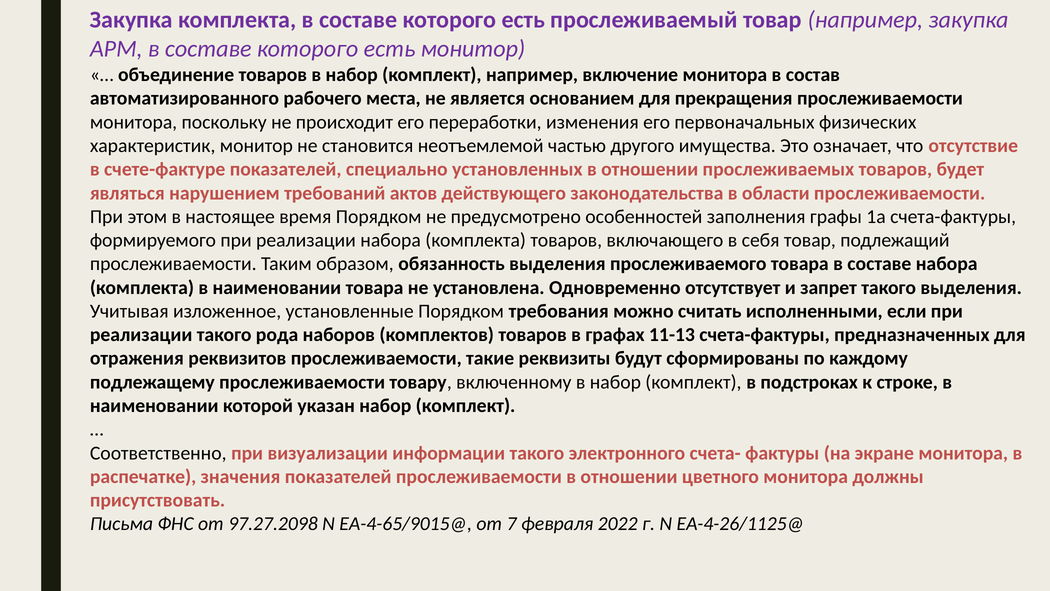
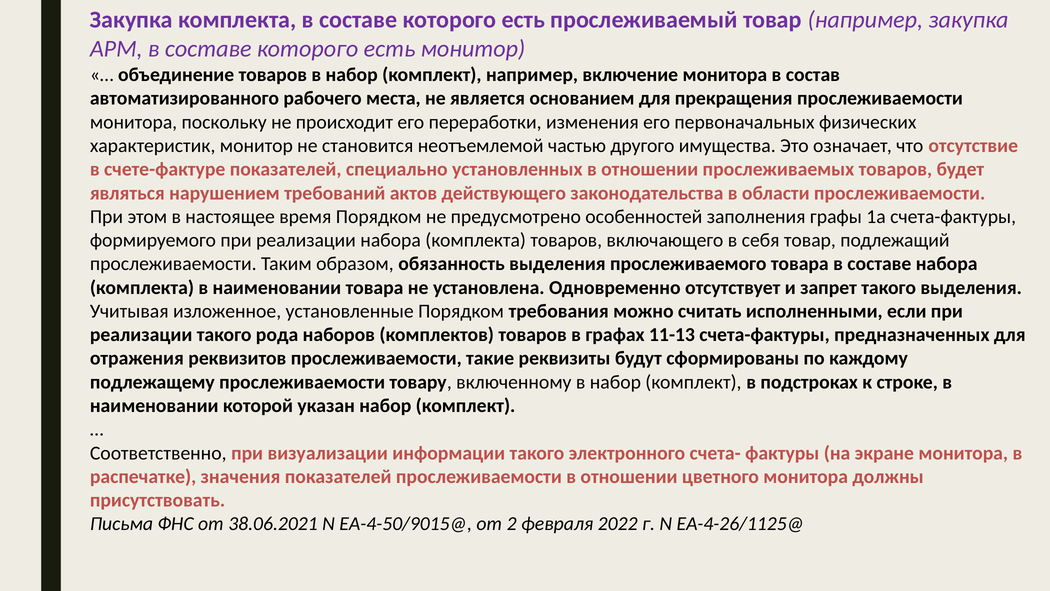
97.27.2098: 97.27.2098 -> 38.06.2021
ЕА-4-65/9015@: ЕА-4-65/9015@ -> ЕА-4-50/9015@
7: 7 -> 2
